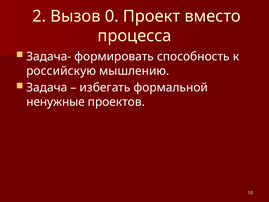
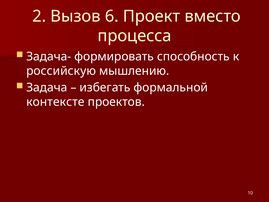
0: 0 -> 6
ненужные: ненужные -> контексте
